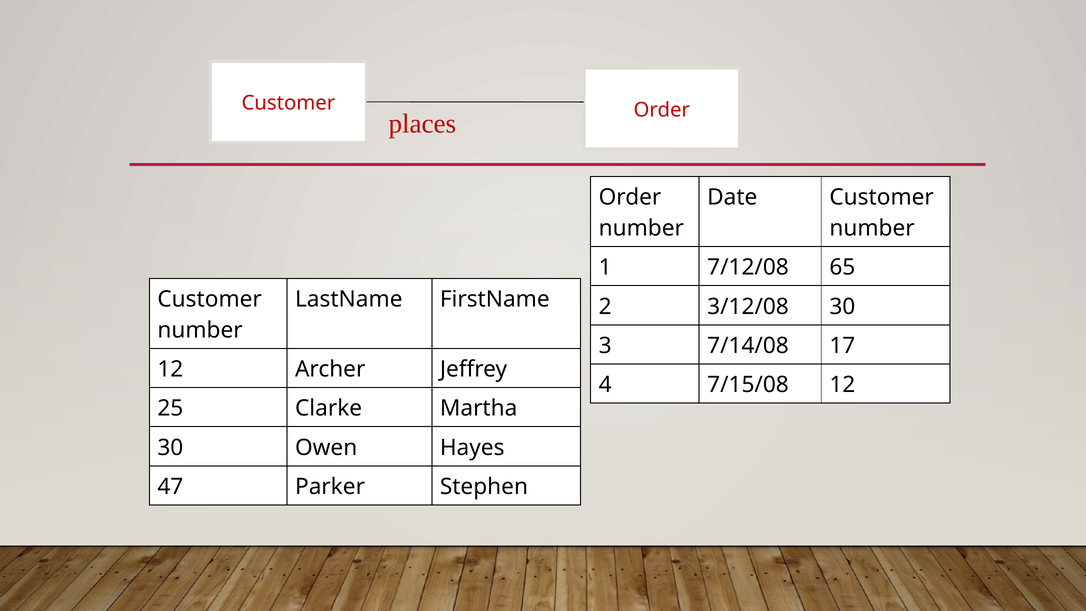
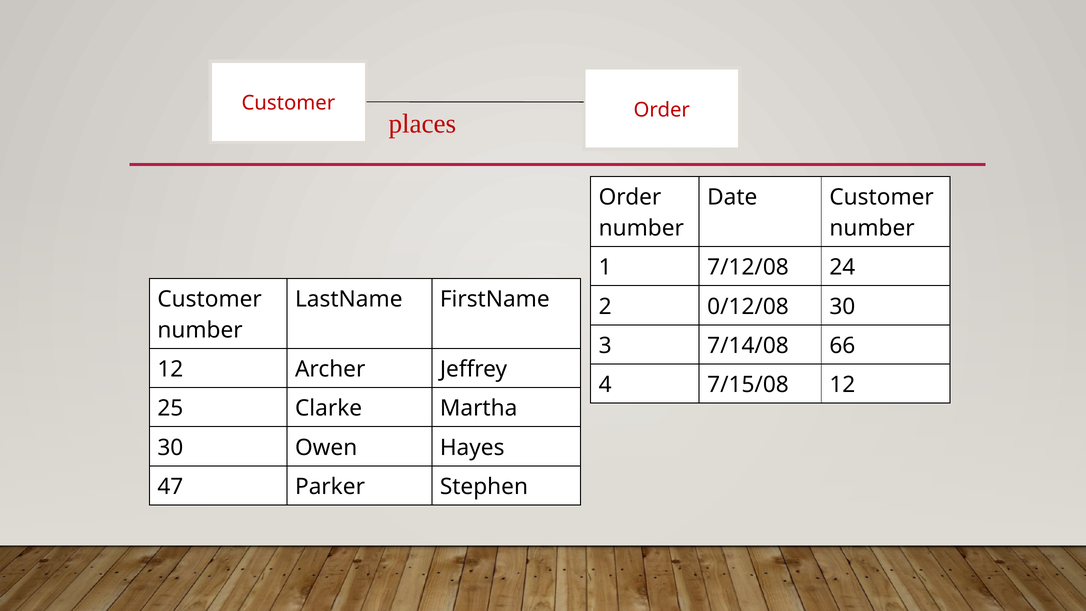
65: 65 -> 24
3/12/08: 3/12/08 -> 0/12/08
17: 17 -> 66
